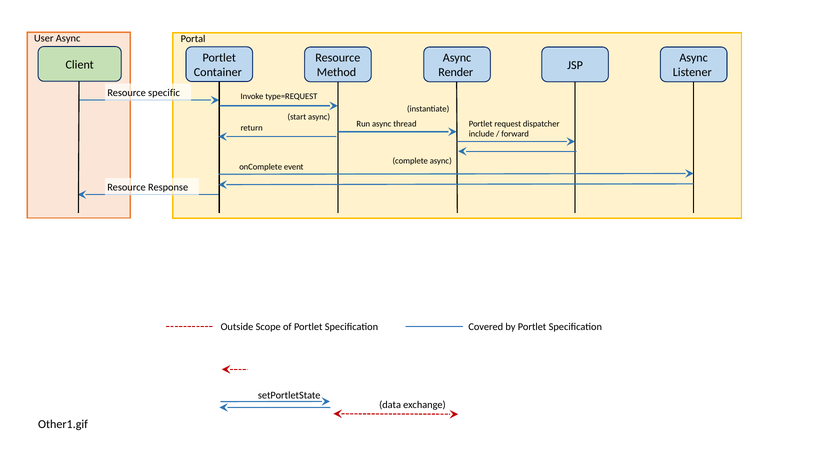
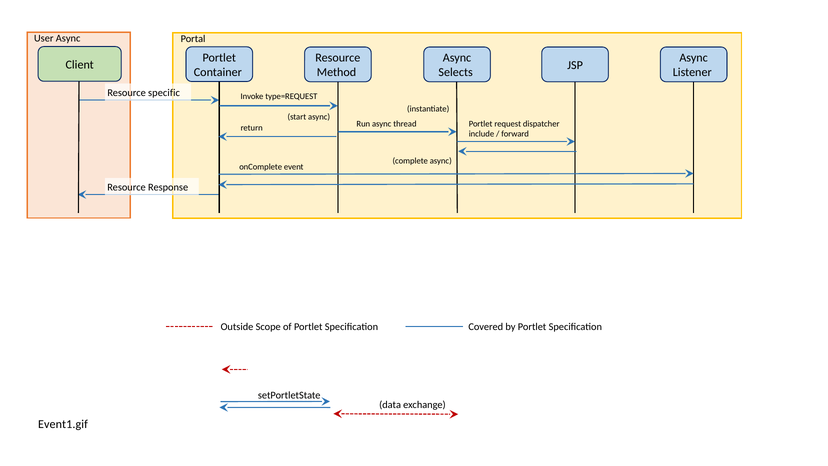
Render: Render -> Selects
Other1.gif: Other1.gif -> Event1.gif
